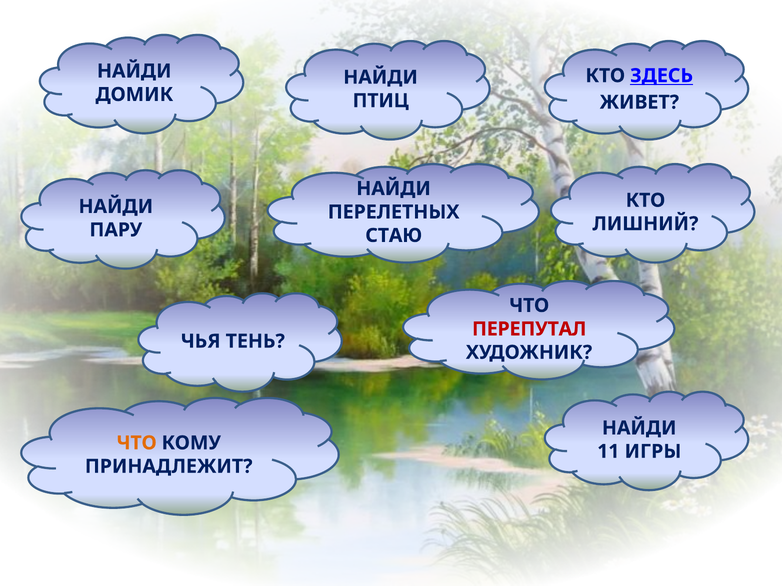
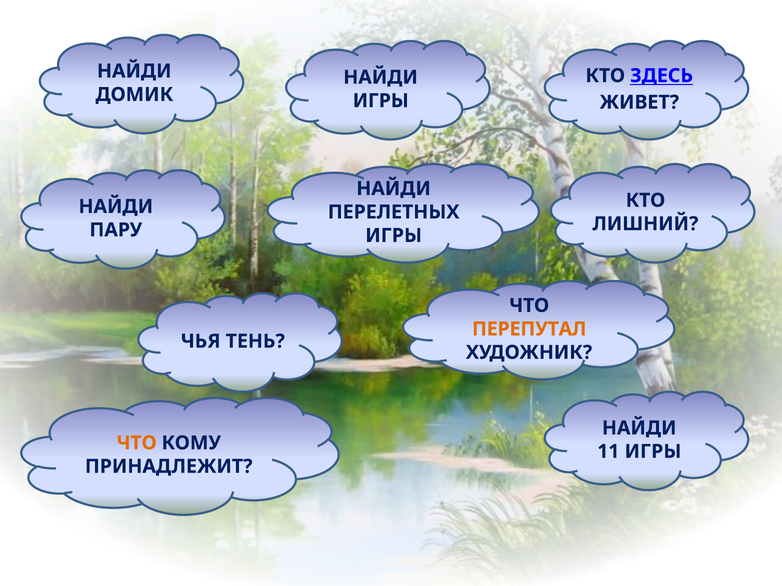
ПТИЦ at (381, 101): ПТИЦ -> ИГРЫ
СТАЮ at (394, 236): СТАЮ -> ИГРЫ
ПЕРЕПУТАЛ colour: red -> orange
